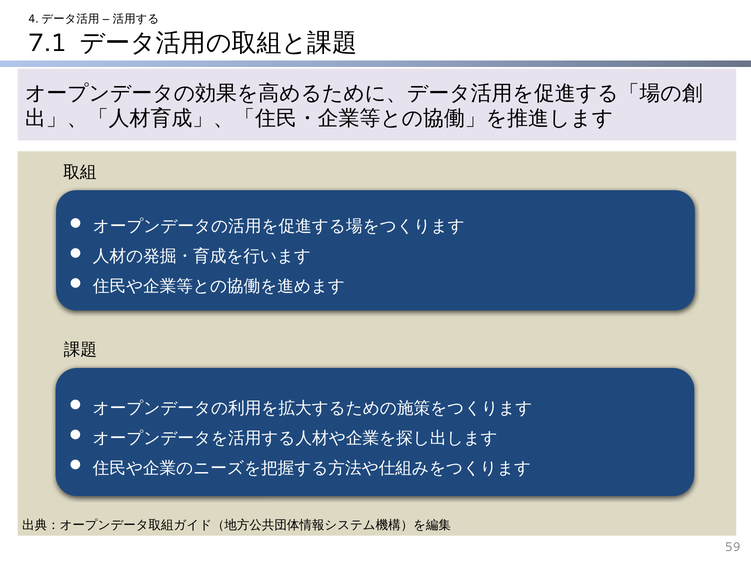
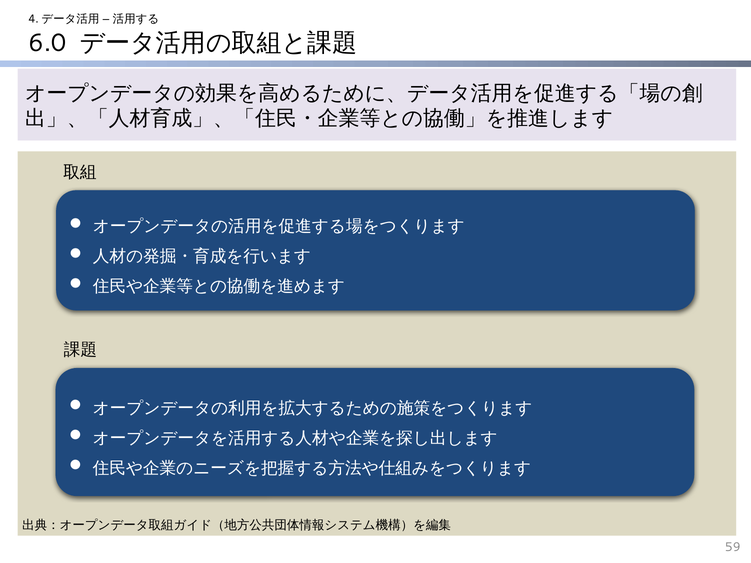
7.1: 7.1 -> 6.0
